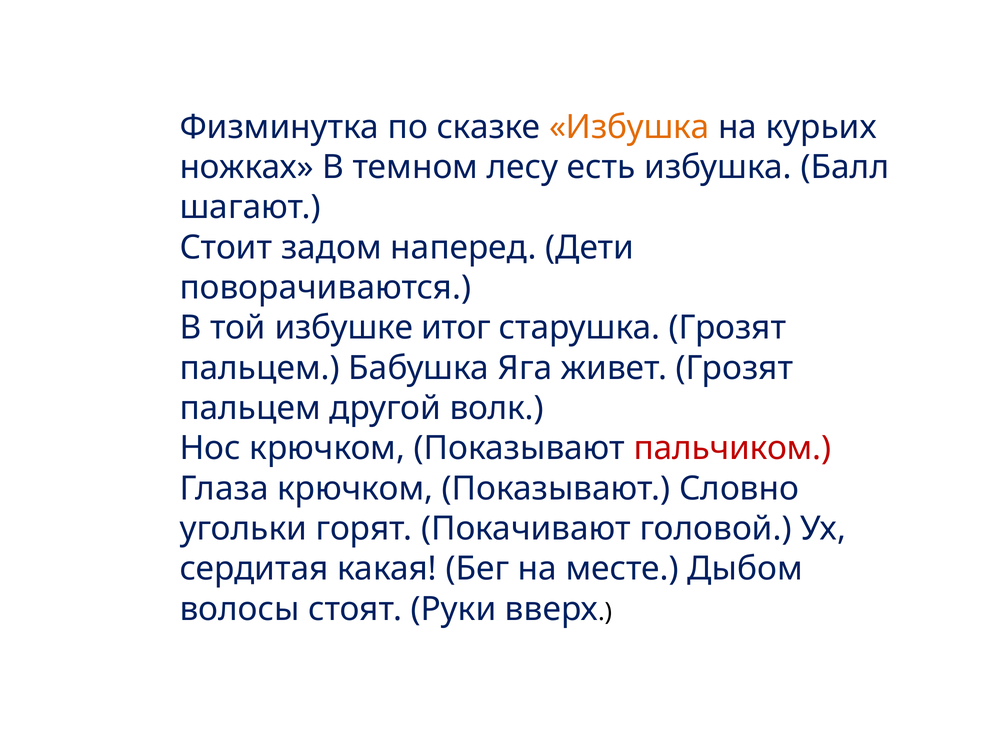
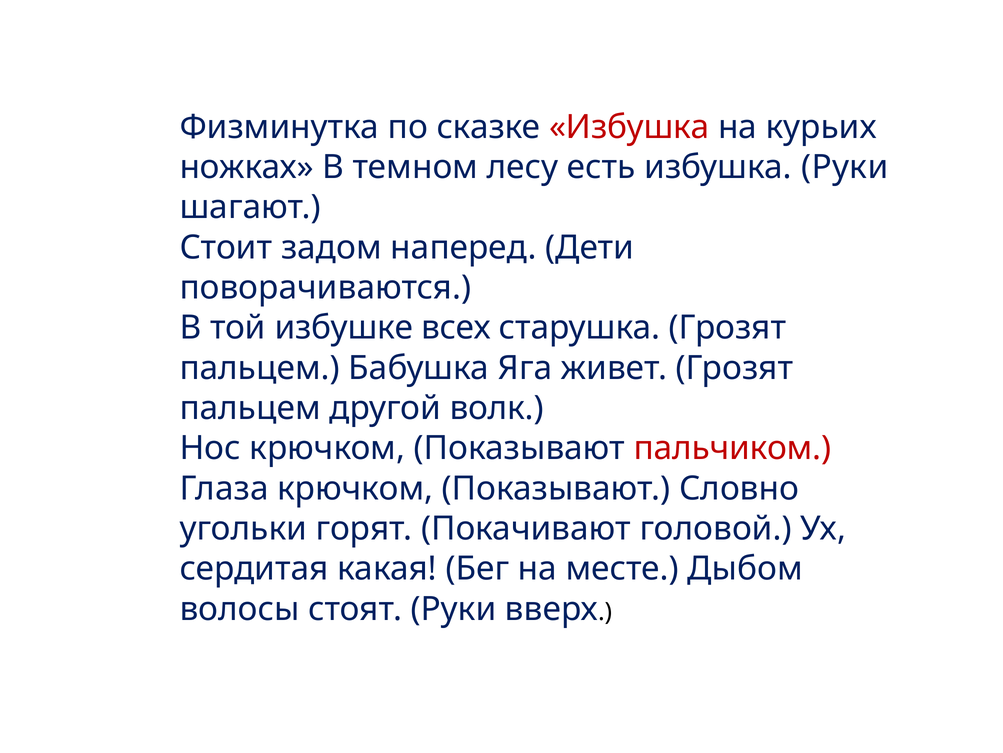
Избушка at (629, 127) colour: orange -> red
избушка Балл: Балл -> Руки
итог: итог -> всех
